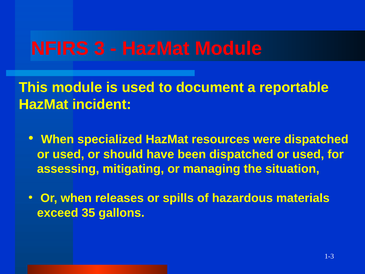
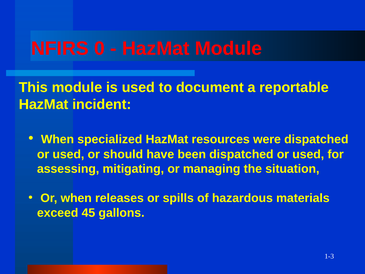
3: 3 -> 0
35: 35 -> 45
